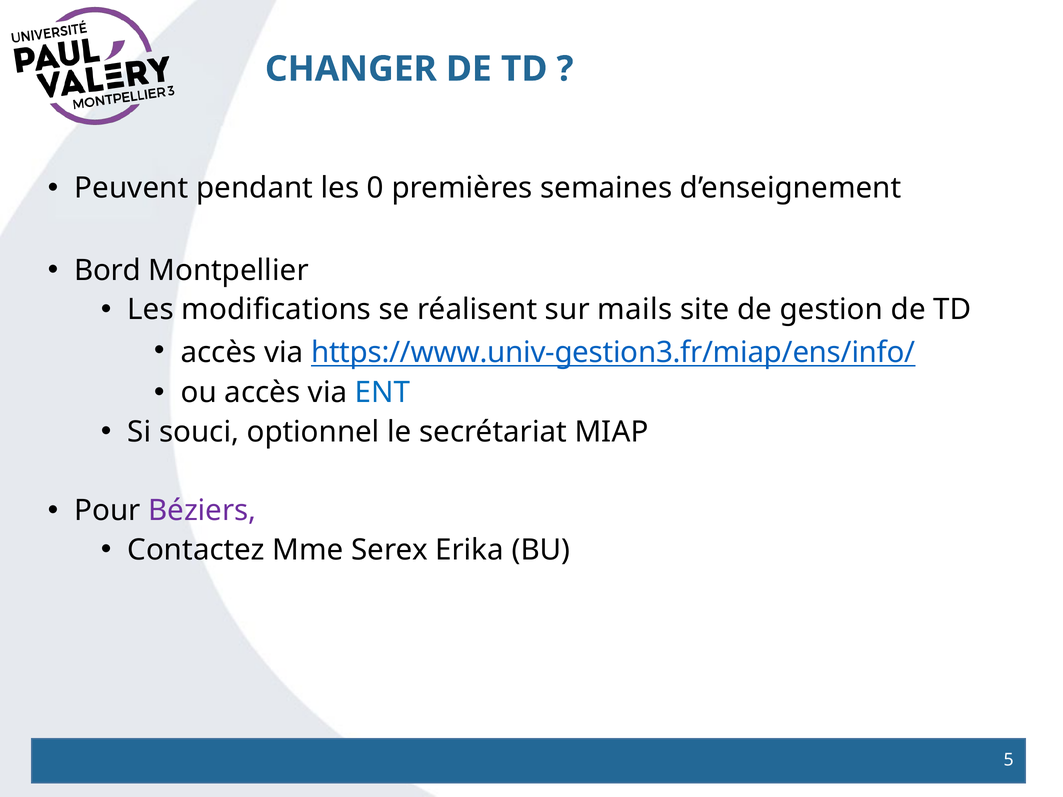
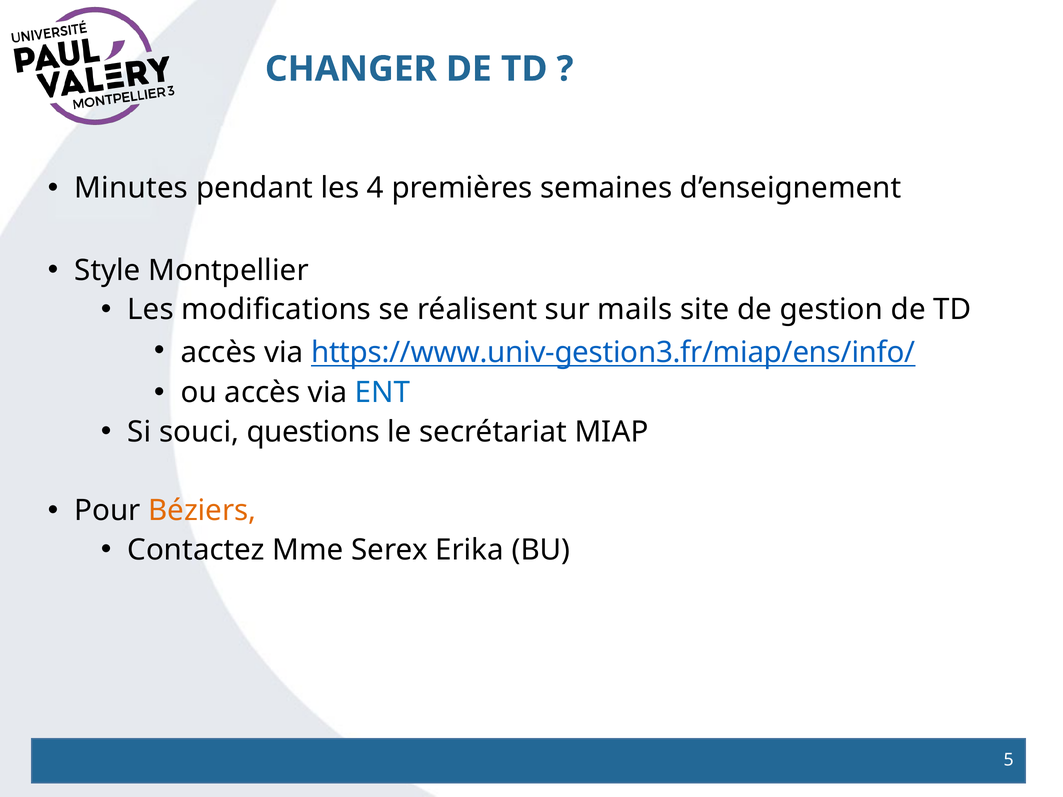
Peuvent: Peuvent -> Minutes
0: 0 -> 4
Bord: Bord -> Style
optionnel: optionnel -> questions
Béziers colour: purple -> orange
